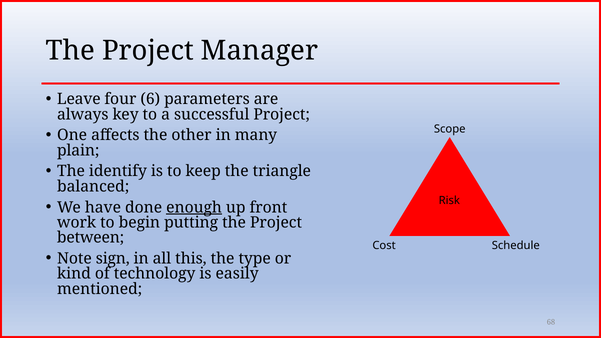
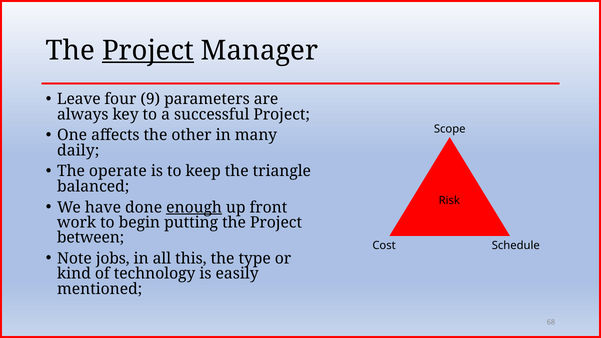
Project at (148, 50) underline: none -> present
6: 6 -> 9
plain: plain -> daily
identify: identify -> operate
sign: sign -> jobs
